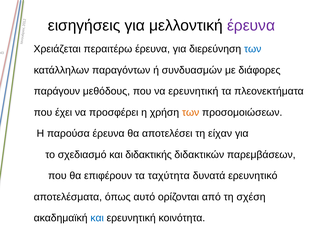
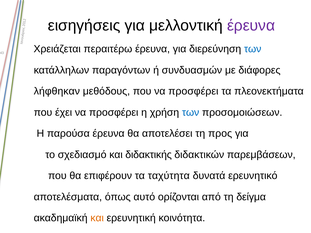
παράγουν: παράγουν -> λήφθηκαν
που να ερευνητική: ερευνητική -> προσφέρει
των at (191, 113) colour: orange -> blue
είχαν: είχαν -> προς
σχέση: σχέση -> δείγμα
και at (97, 218) colour: blue -> orange
